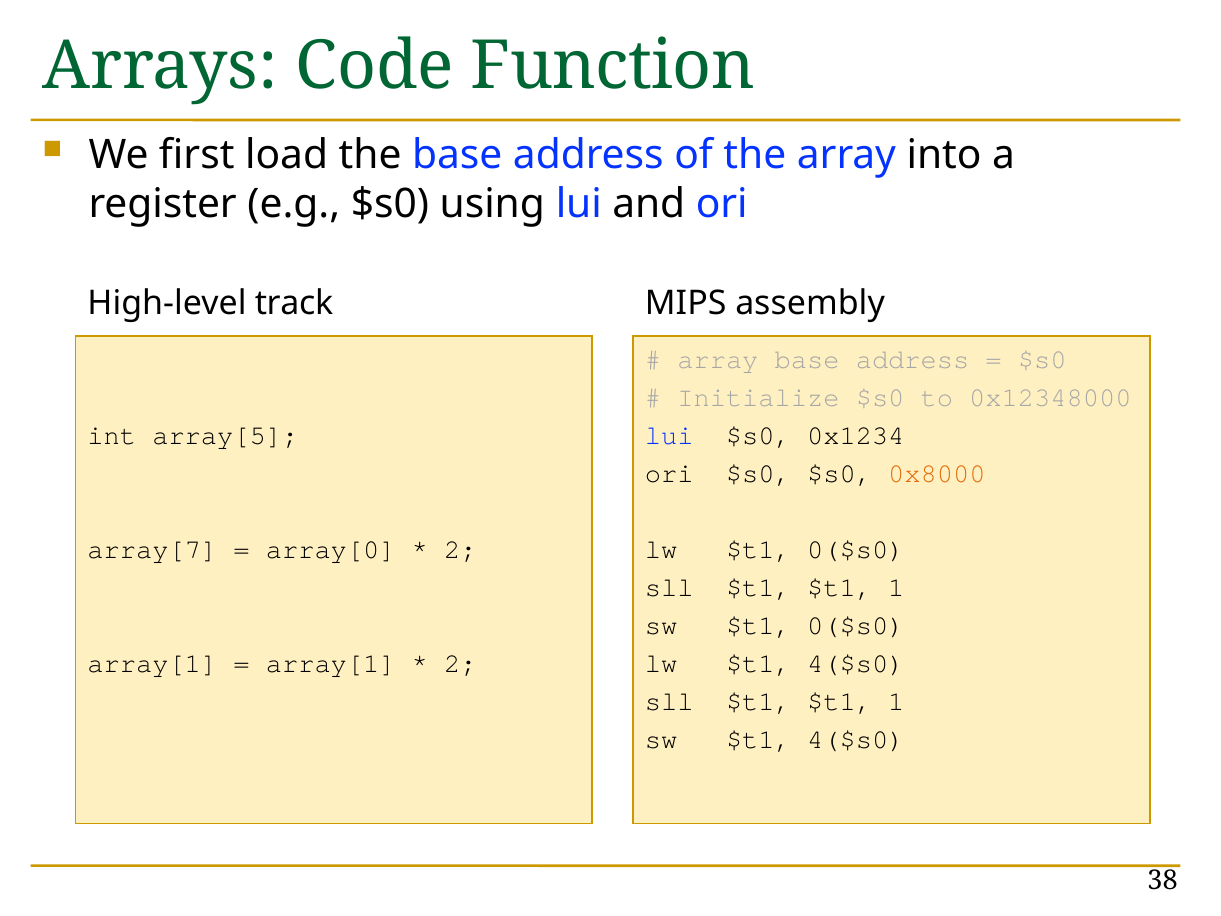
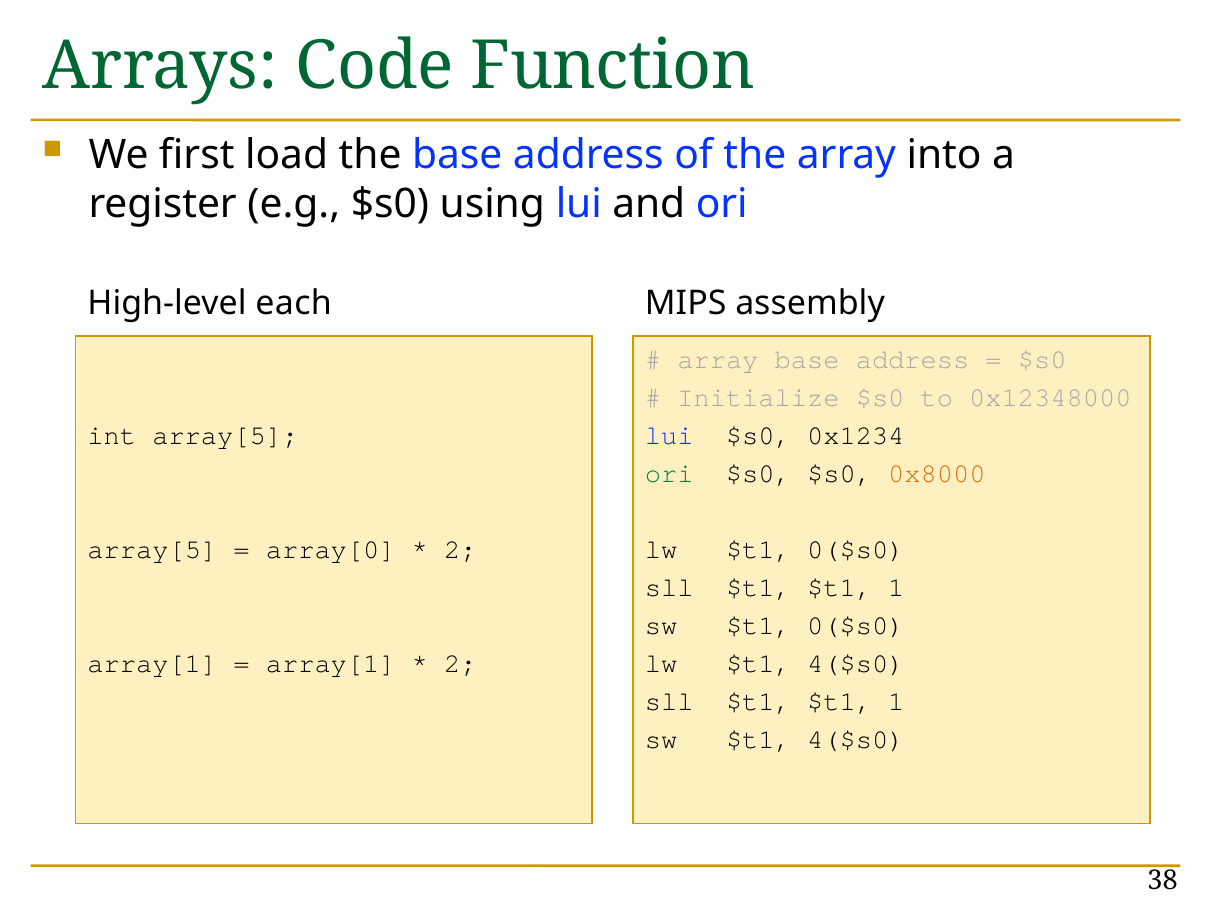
track: track -> each
ori at (669, 474) colour: black -> green
array[7 at (152, 550): array[7 -> array[5
